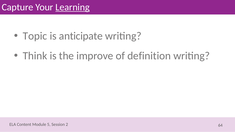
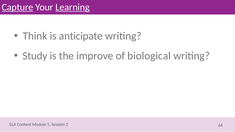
Capture underline: none -> present
Topic: Topic -> Think
Think: Think -> Study
definition: definition -> biological
